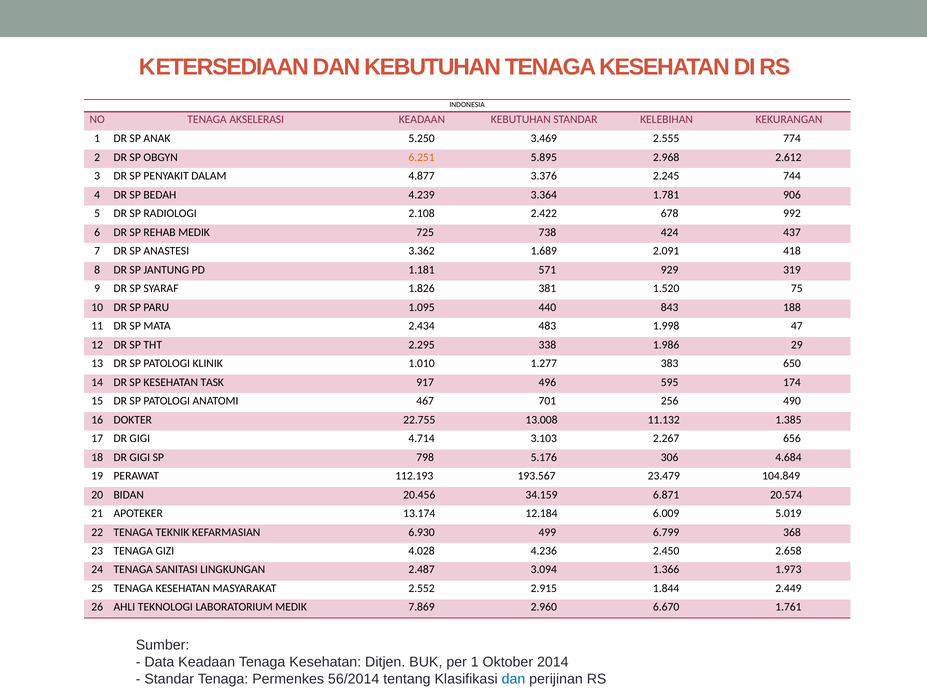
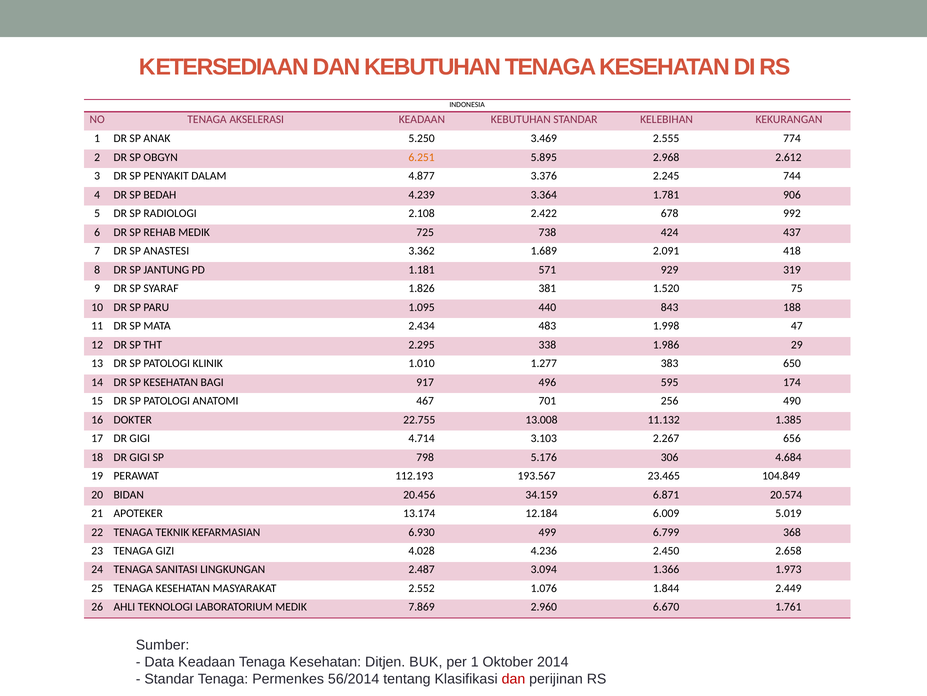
TASK: TASK -> BAGI
23.479: 23.479 -> 23.465
2.915: 2.915 -> 1.076
dan at (513, 678) colour: blue -> red
